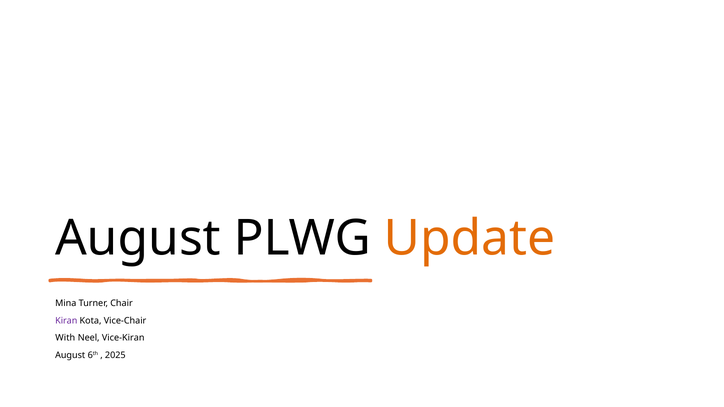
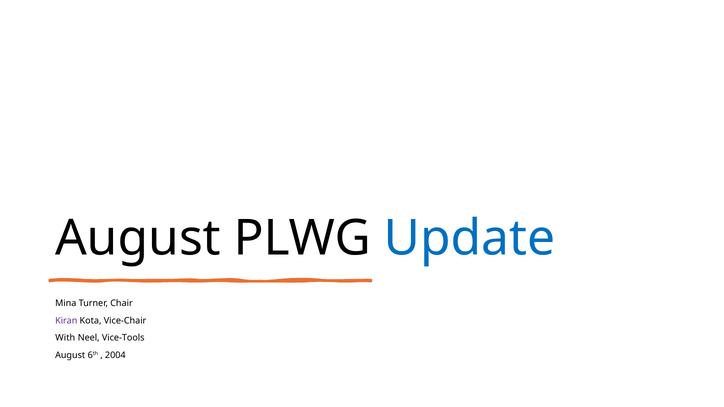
Update colour: orange -> blue
Vice-Kiran: Vice-Kiran -> Vice-Tools
2025: 2025 -> 2004
